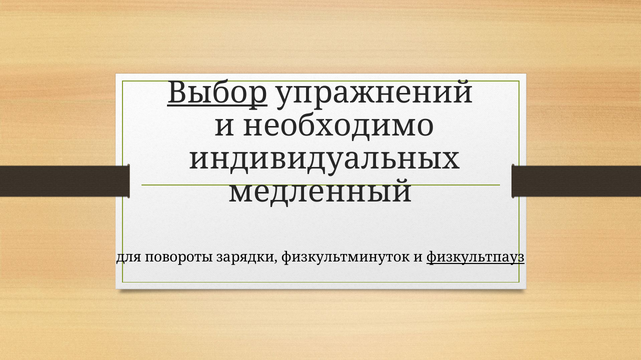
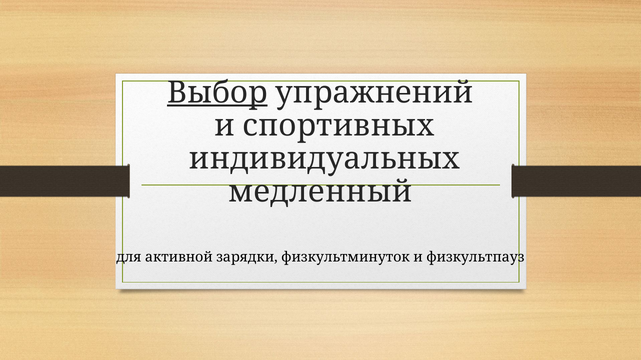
необходимо: необходимо -> спортивных
повороты: повороты -> активной
физкультпауз underline: present -> none
